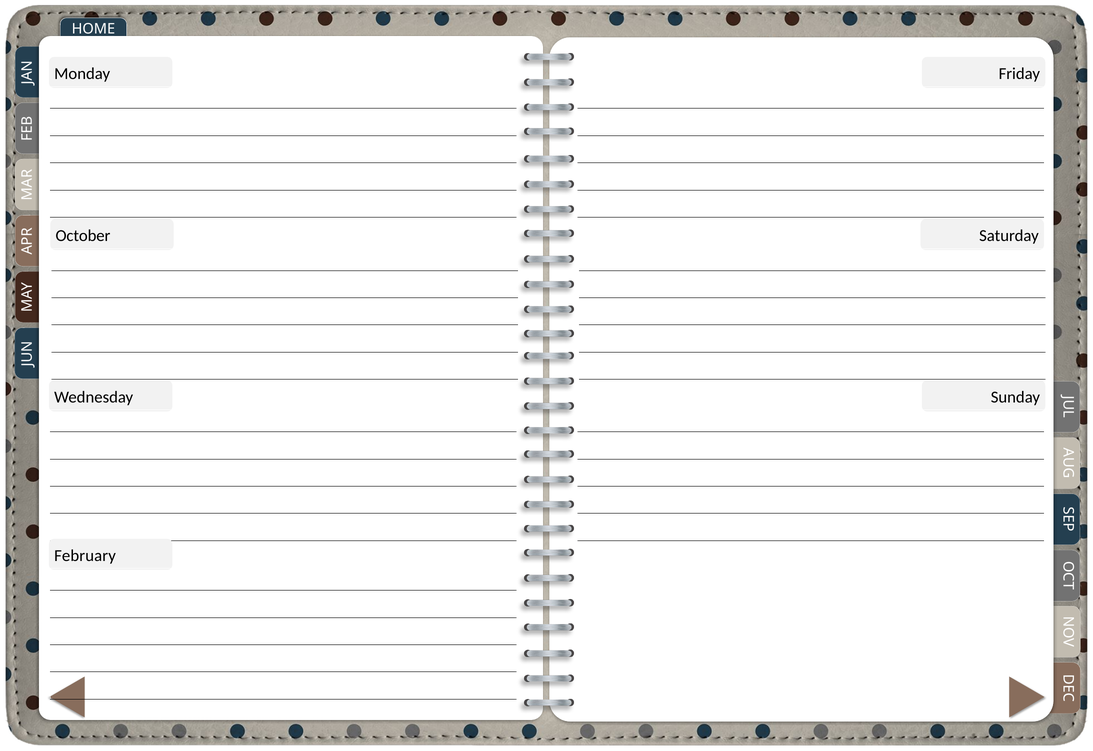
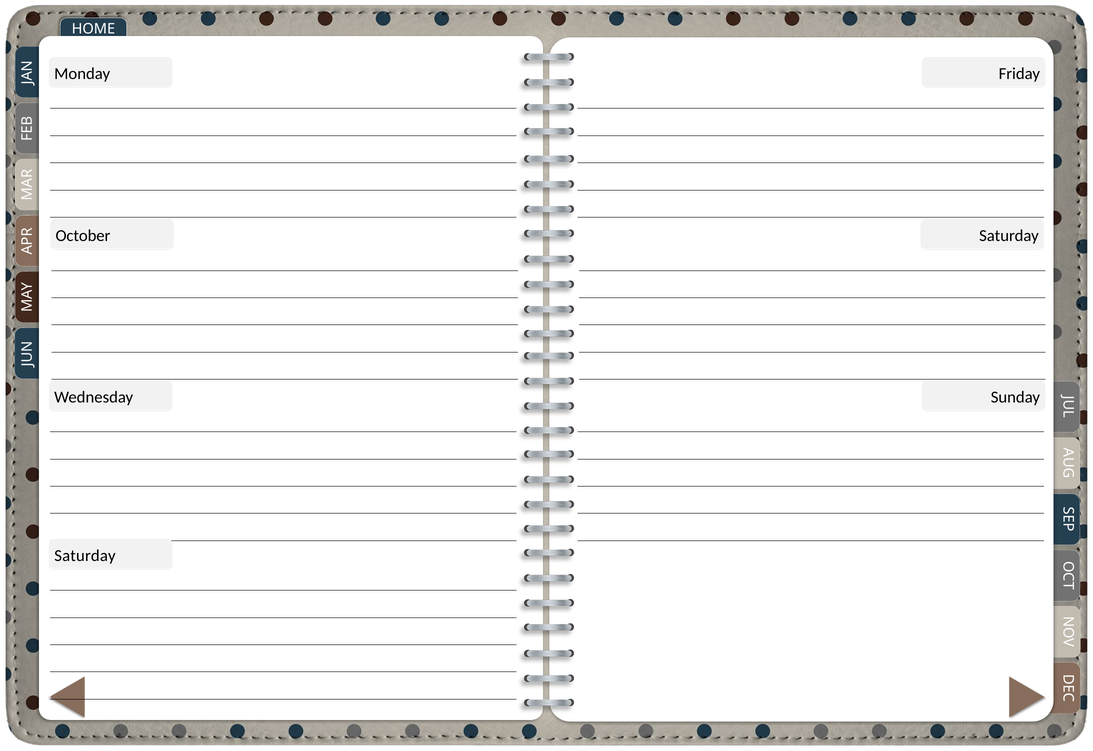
February at (85, 556): February -> Saturday
